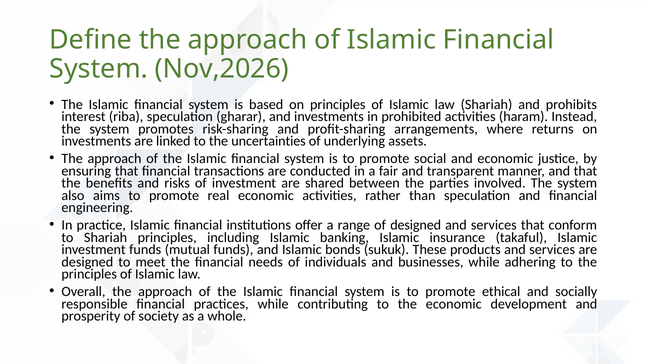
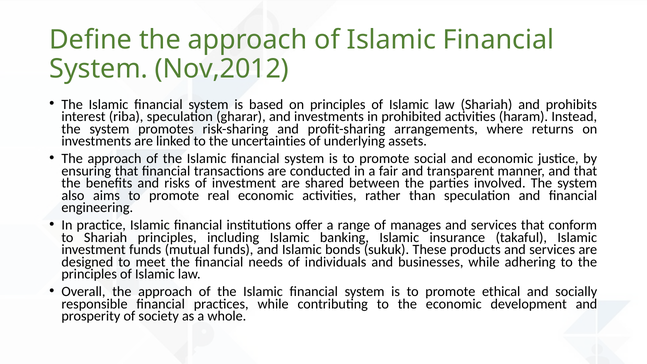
Nov,2026: Nov,2026 -> Nov,2012
of designed: designed -> manages
